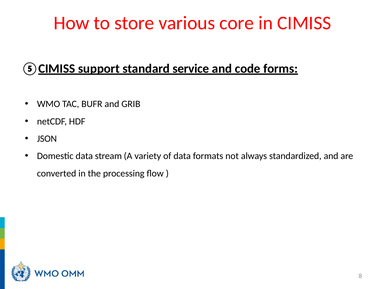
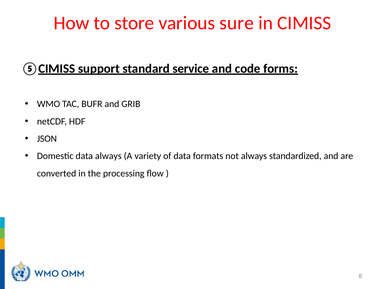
core: core -> sure
data stream: stream -> always
